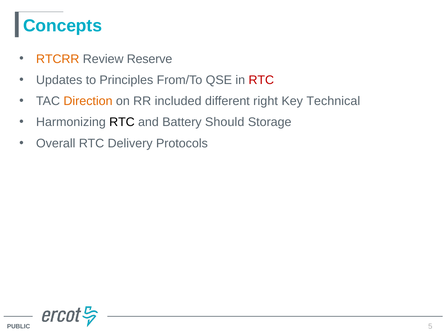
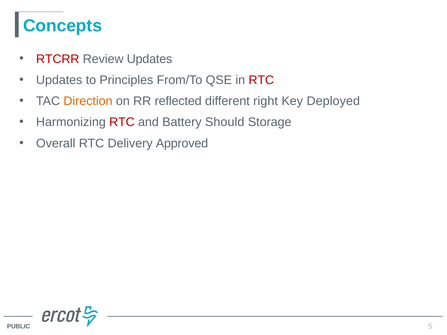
RTCRR colour: orange -> red
Review Reserve: Reserve -> Updates
included: included -> reflected
Technical: Technical -> Deployed
RTC at (122, 122) colour: black -> red
Protocols: Protocols -> Approved
